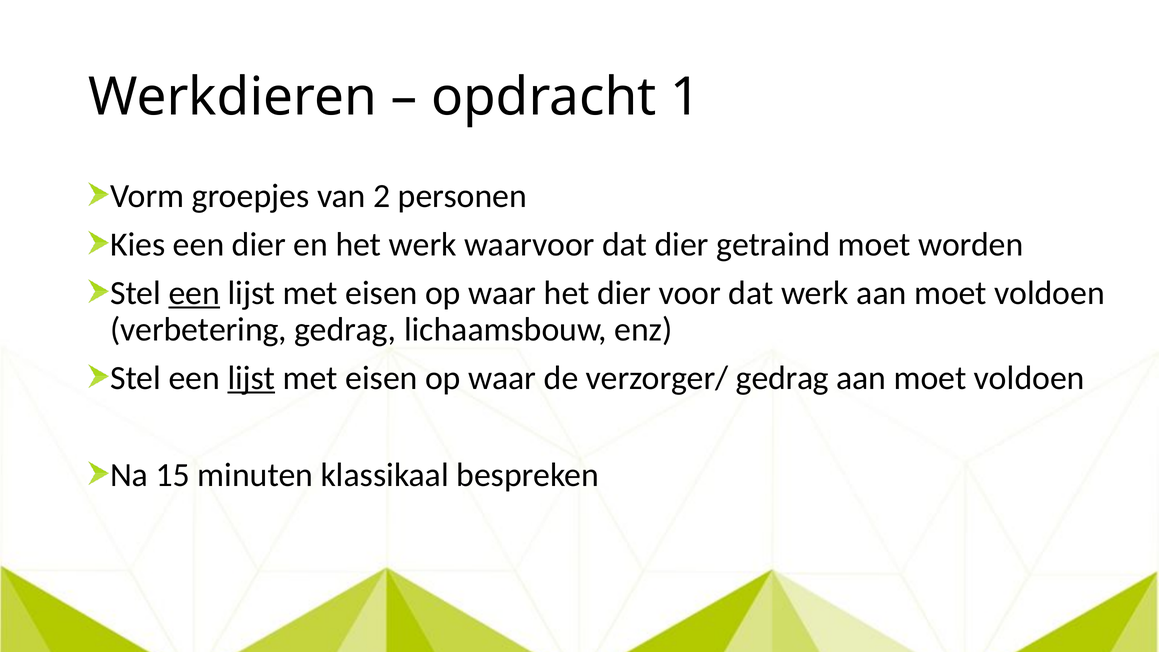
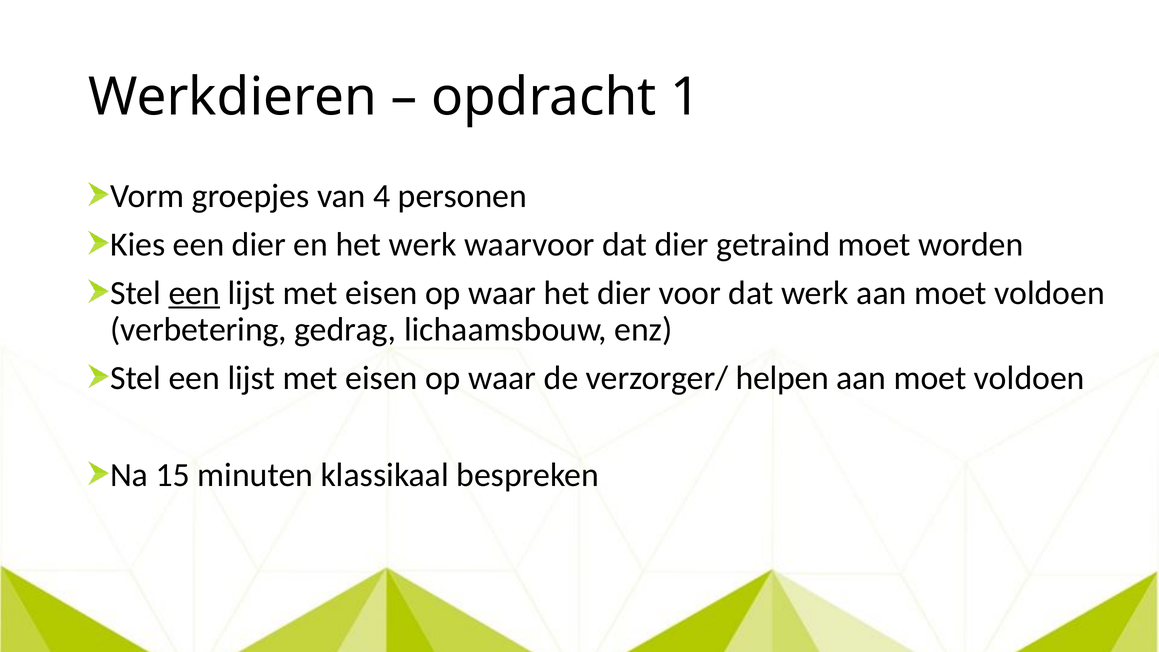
2: 2 -> 4
lijst at (251, 378) underline: present -> none
verzorger/ gedrag: gedrag -> helpen
